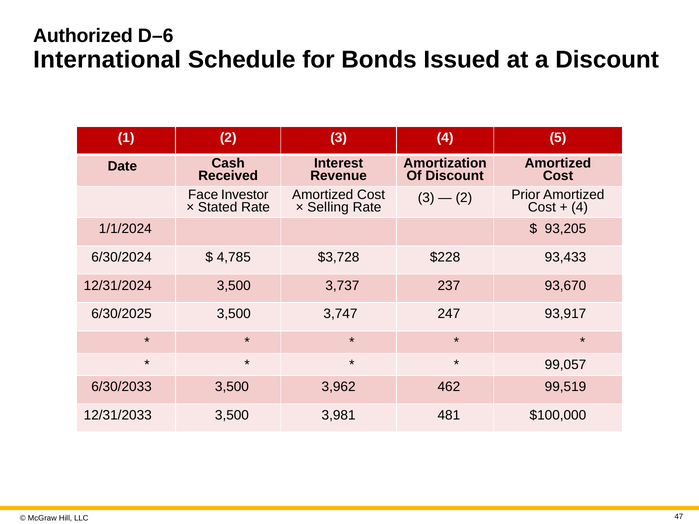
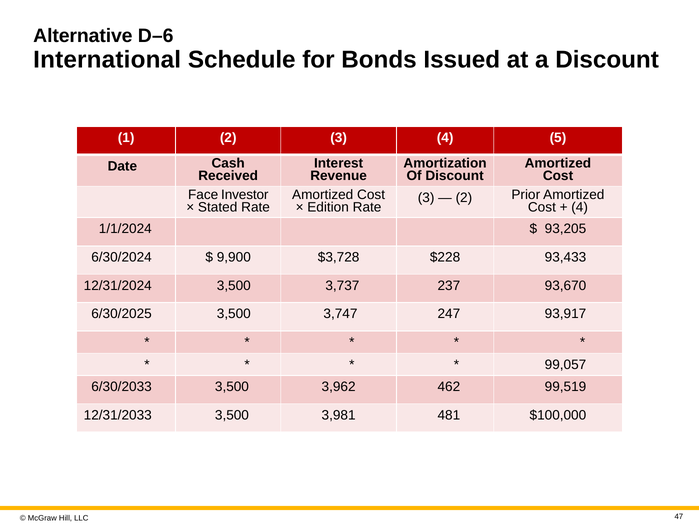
Authorized: Authorized -> Alternative
Selling: Selling -> Edition
4,785: 4,785 -> 9,900
